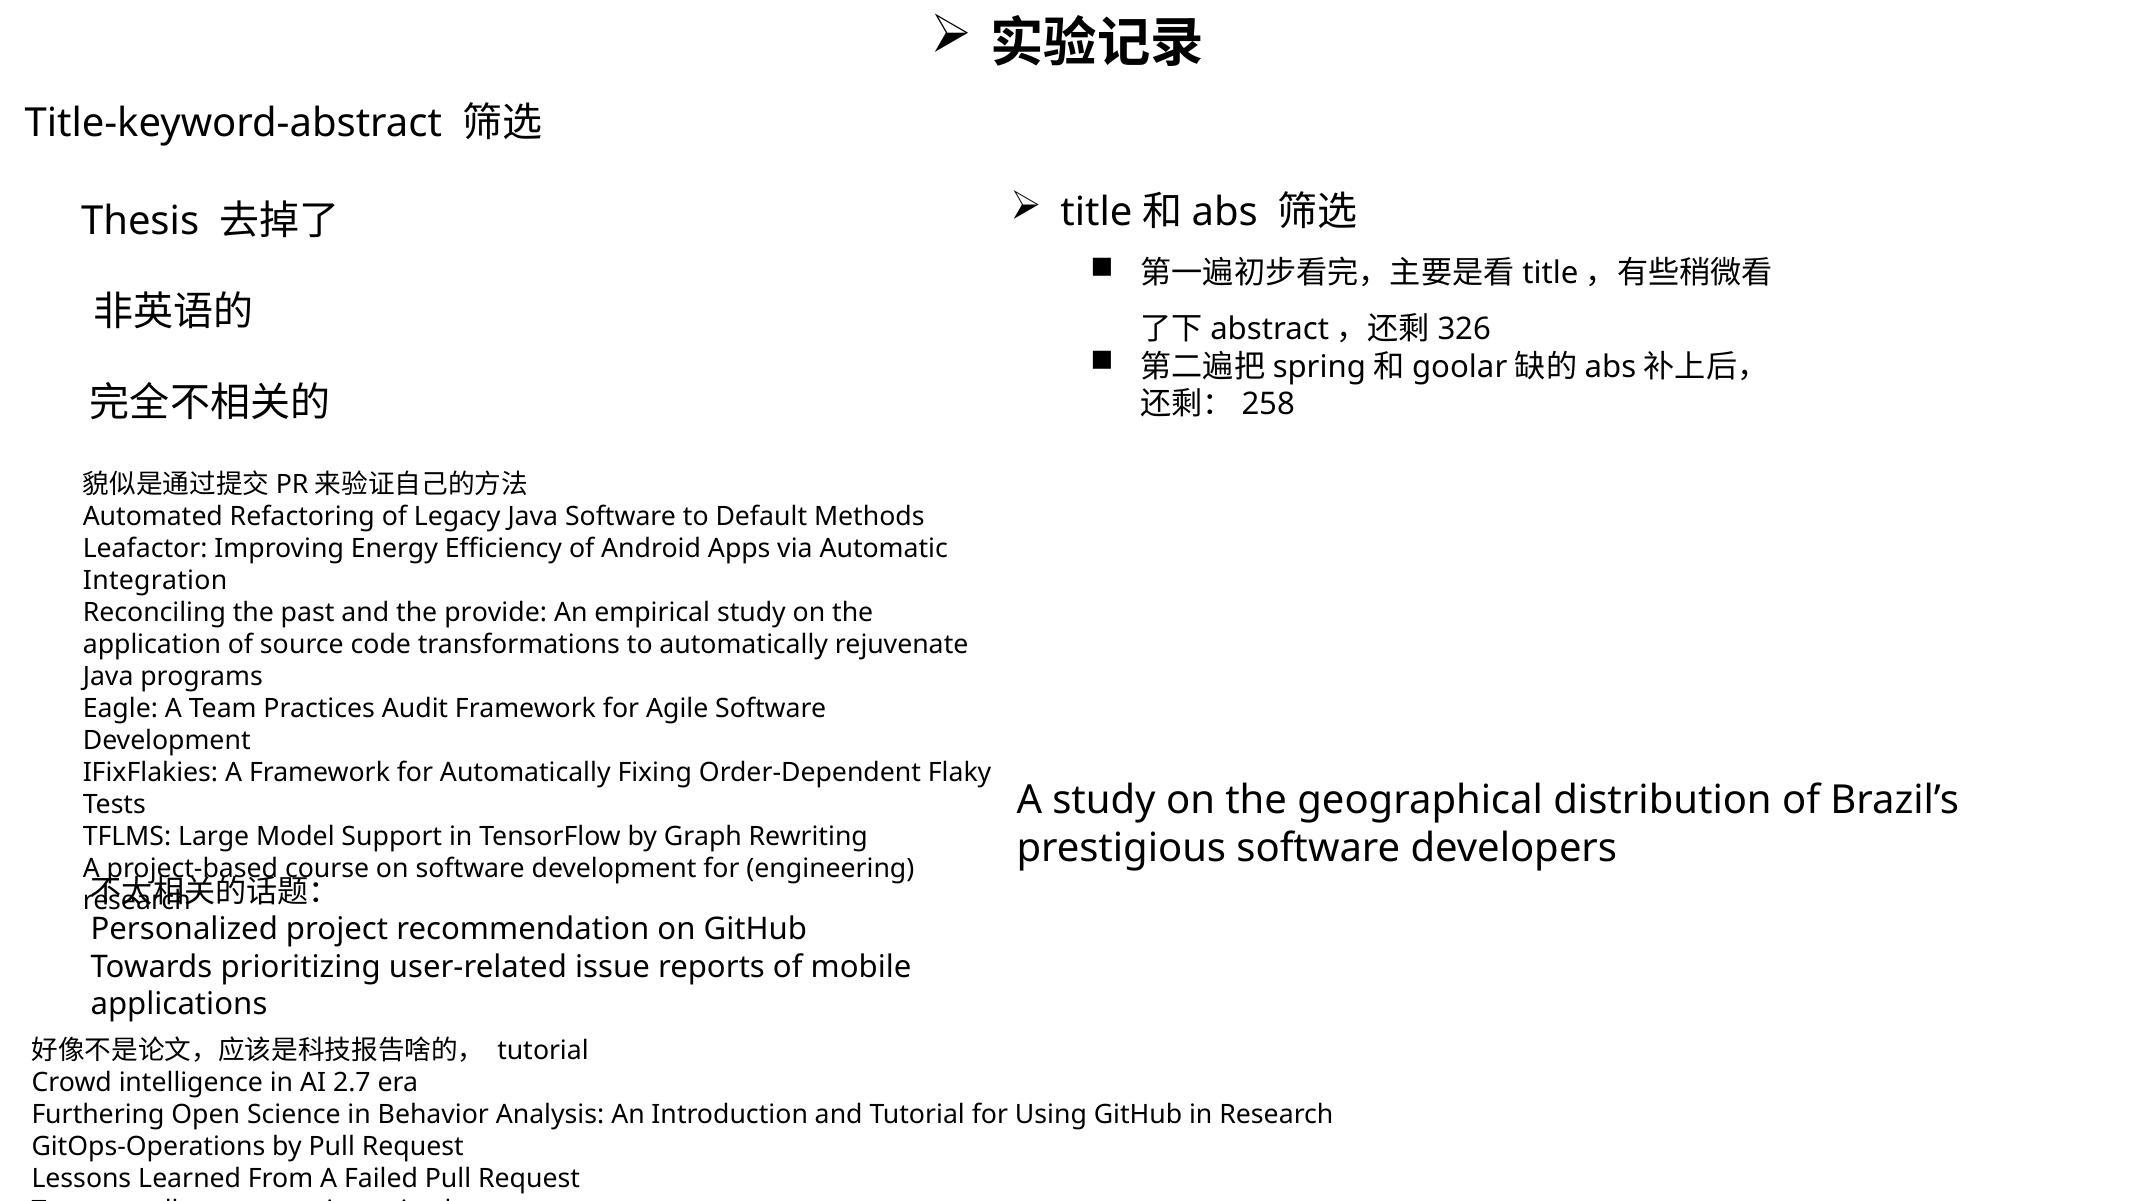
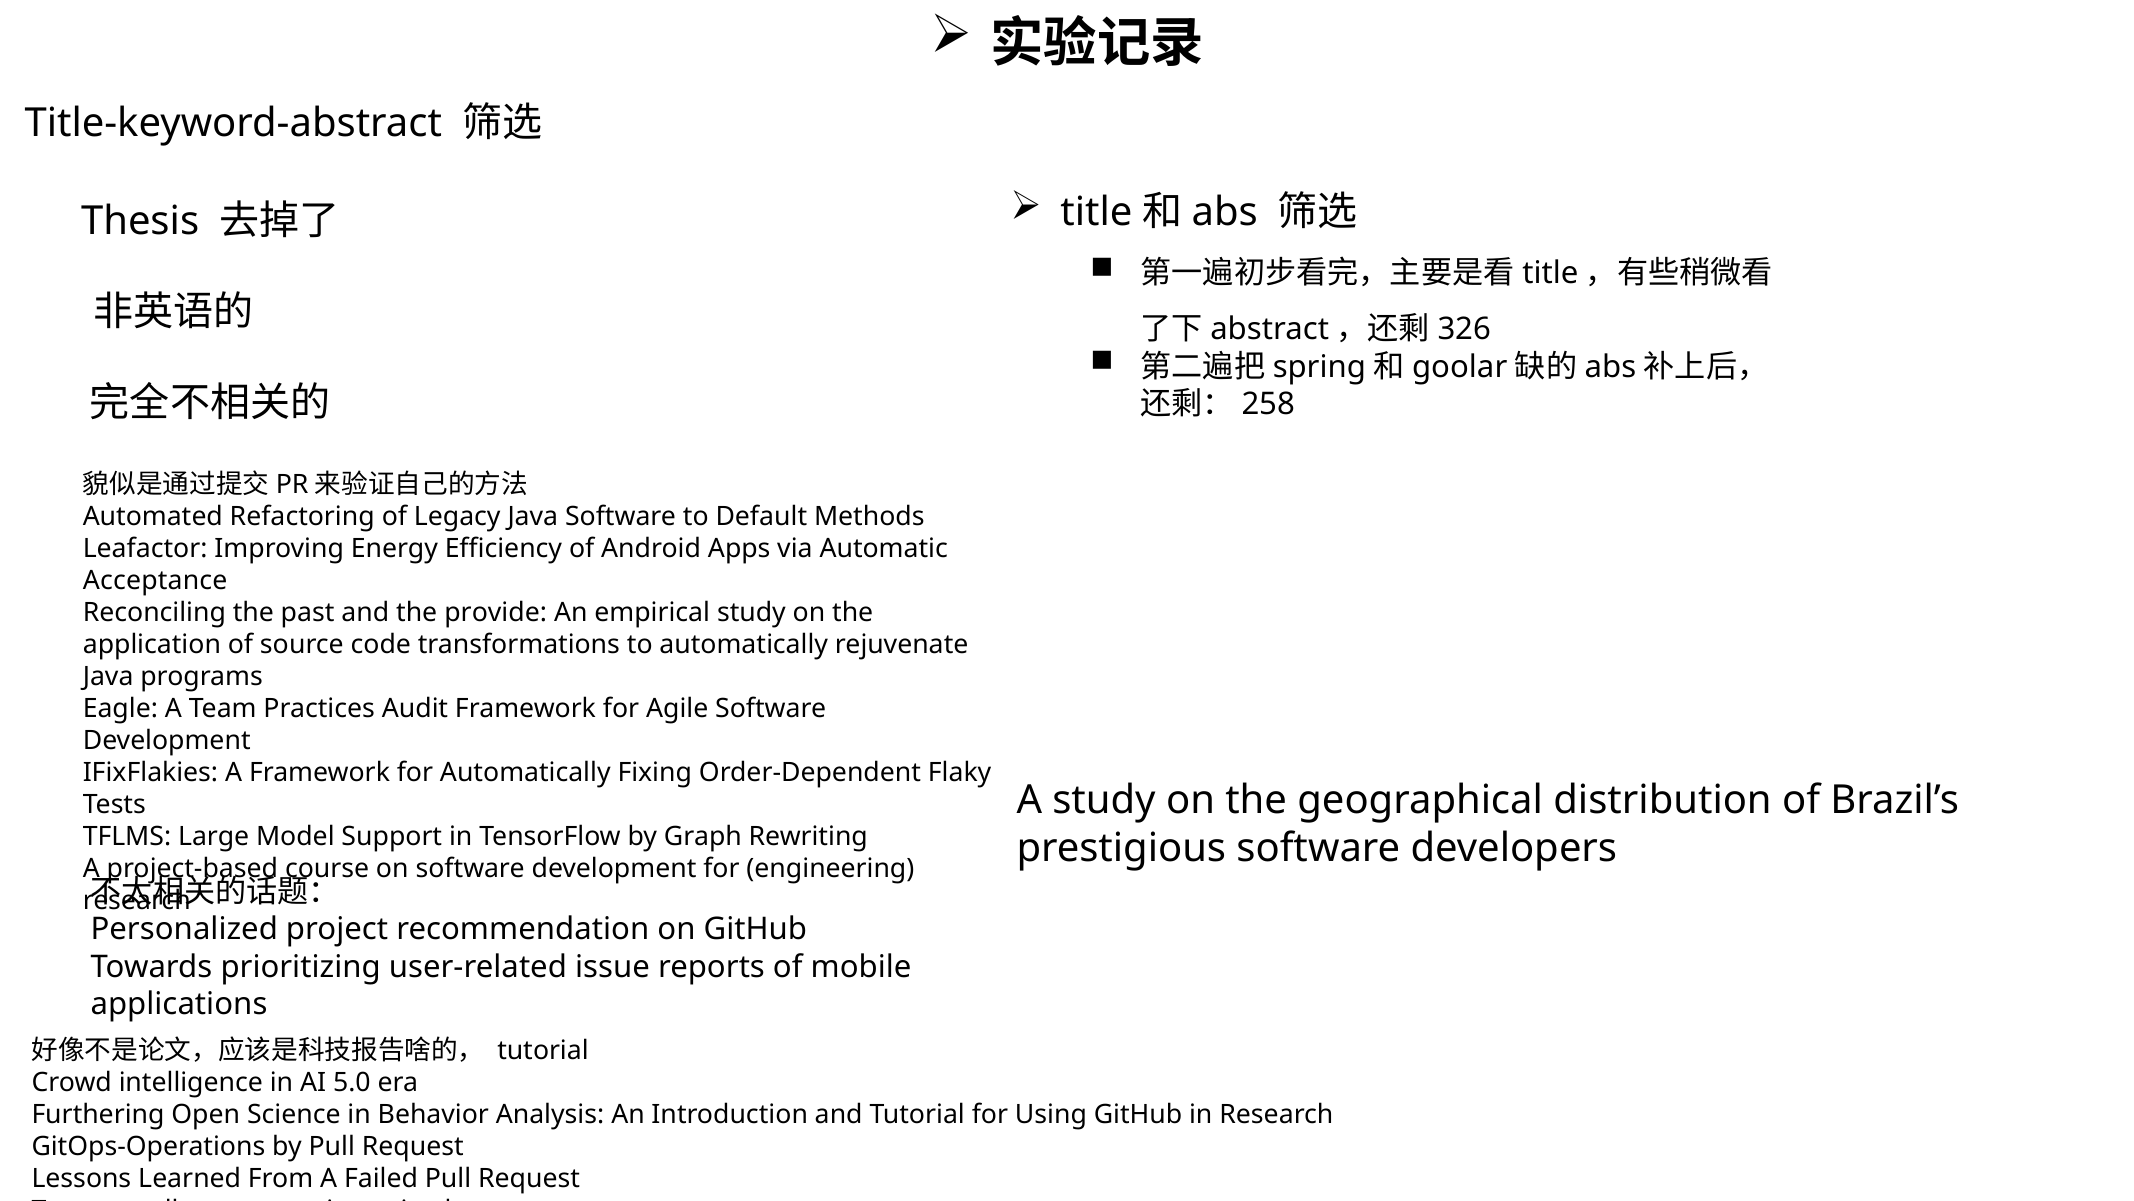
Integration: Integration -> Acceptance
2.7: 2.7 -> 5.0
